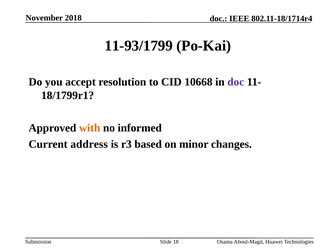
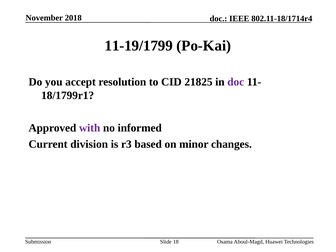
11-93/1799: 11-93/1799 -> 11-19/1799
10668: 10668 -> 21825
with colour: orange -> purple
address: address -> division
